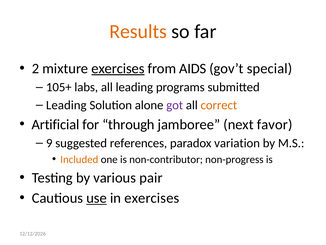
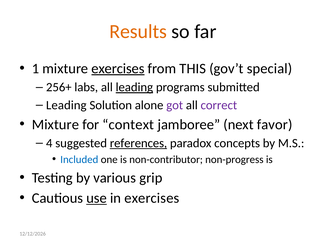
2: 2 -> 1
AIDS: AIDS -> THIS
105+: 105+ -> 256+
leading at (134, 87) underline: none -> present
correct colour: orange -> purple
Artificial at (56, 124): Artificial -> Mixture
through: through -> context
9: 9 -> 4
references underline: none -> present
variation: variation -> concepts
Included colour: orange -> blue
pair: pair -> grip
